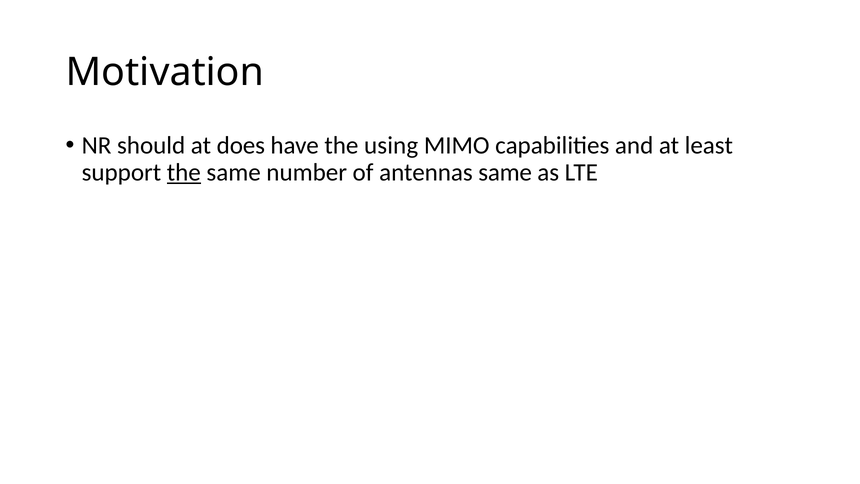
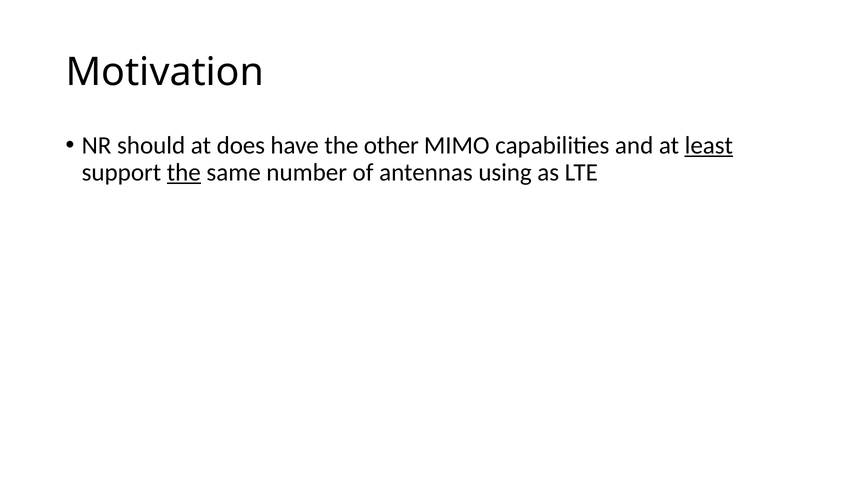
using: using -> other
least underline: none -> present
antennas same: same -> using
